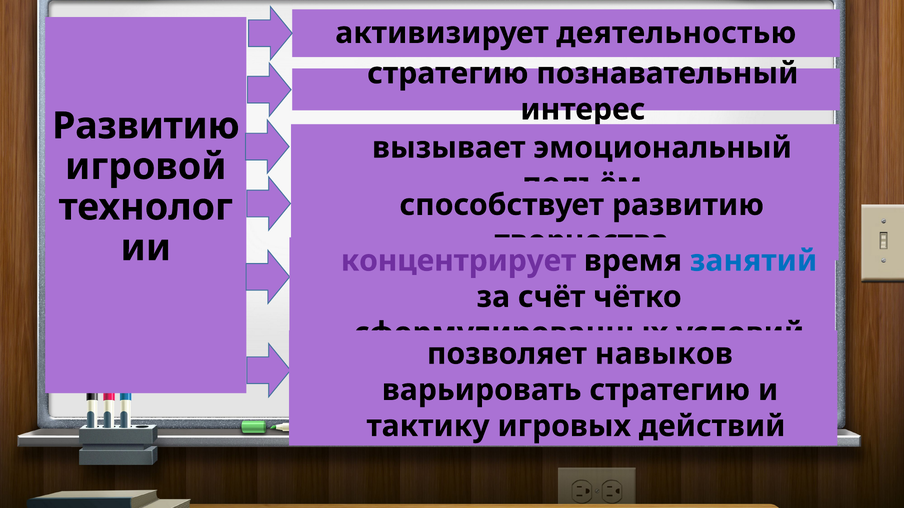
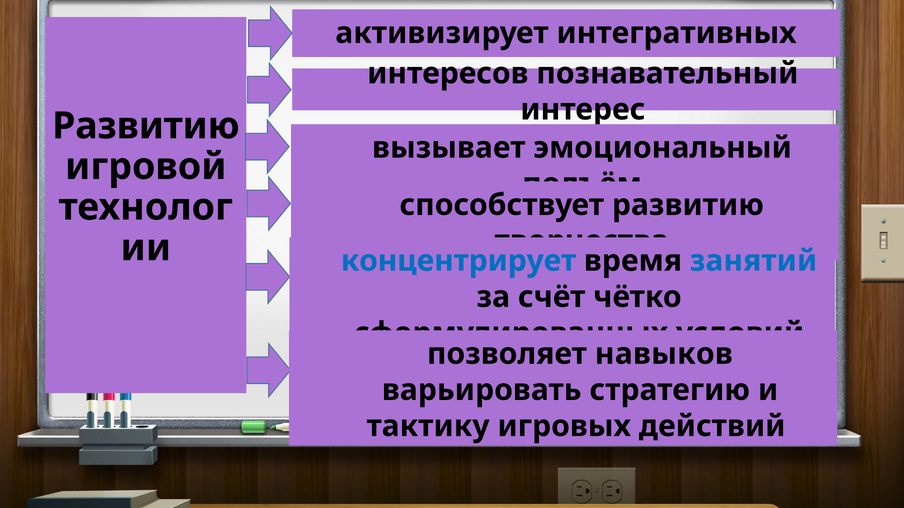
деятельностью: деятельностью -> интегративных
стратегию at (448, 73): стратегию -> интересов
концентрирует colour: purple -> blue
